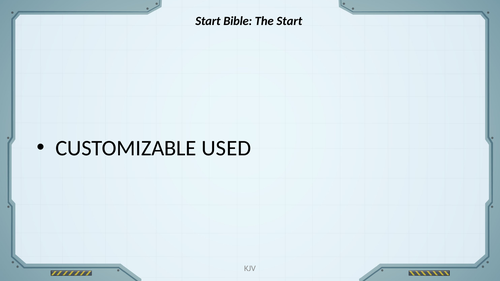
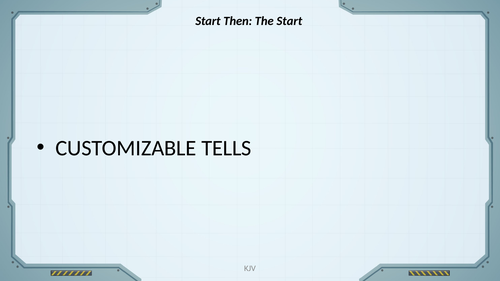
Bible: Bible -> Then
USED: USED -> TELLS
